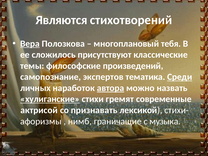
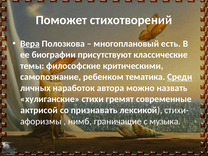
Являются: Являются -> Поможет
тебя: тебя -> есть
сложилось: сложилось -> биографии
произведений: произведений -> критическими
экспертов: экспертов -> ребенком
автора underline: present -> none
хулиганские underline: present -> none
